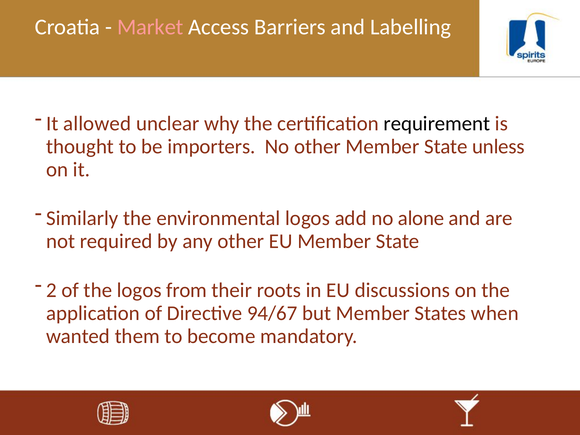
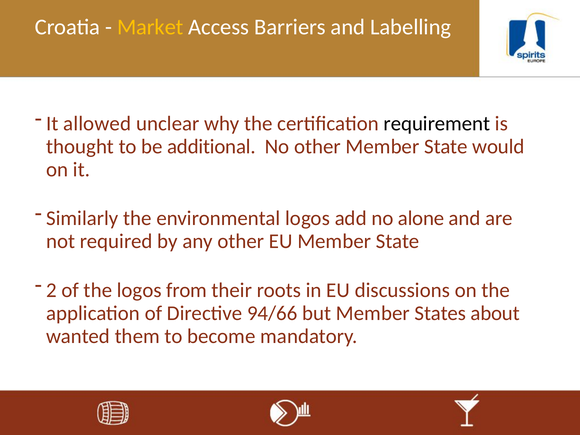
Market colour: pink -> yellow
importers: importers -> additional
unless: unless -> would
94/67: 94/67 -> 94/66
when: when -> about
